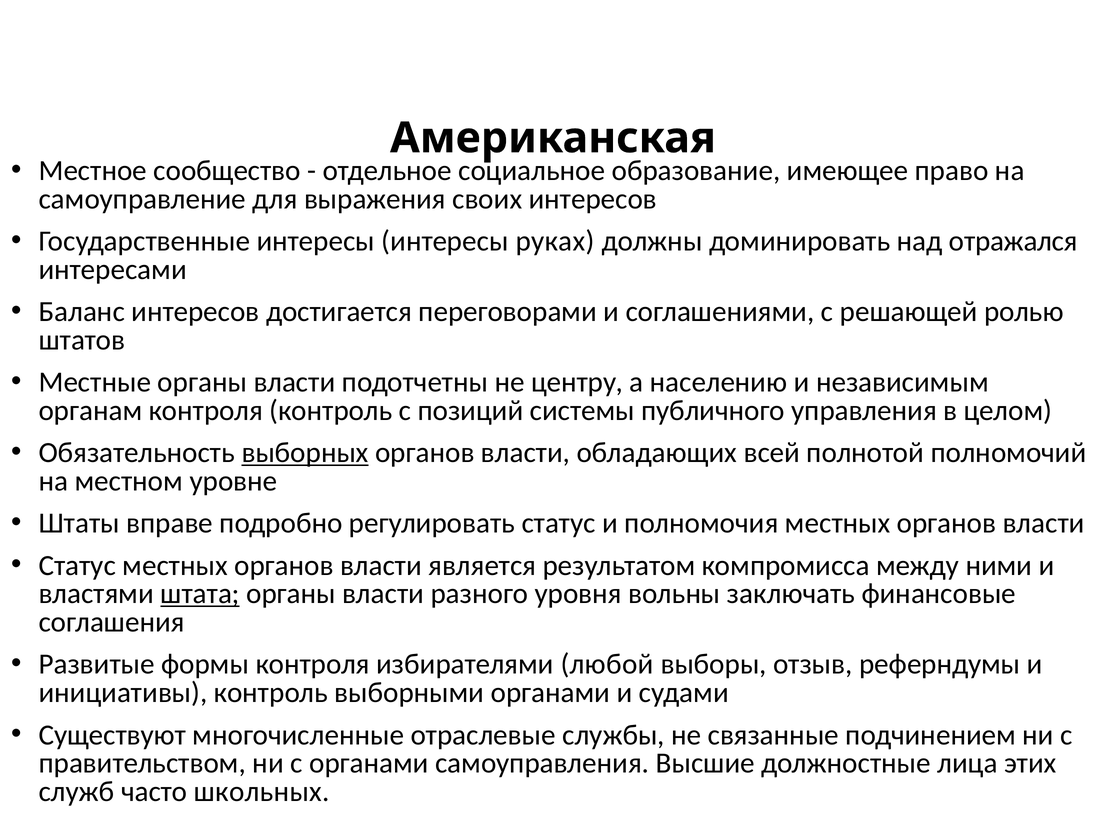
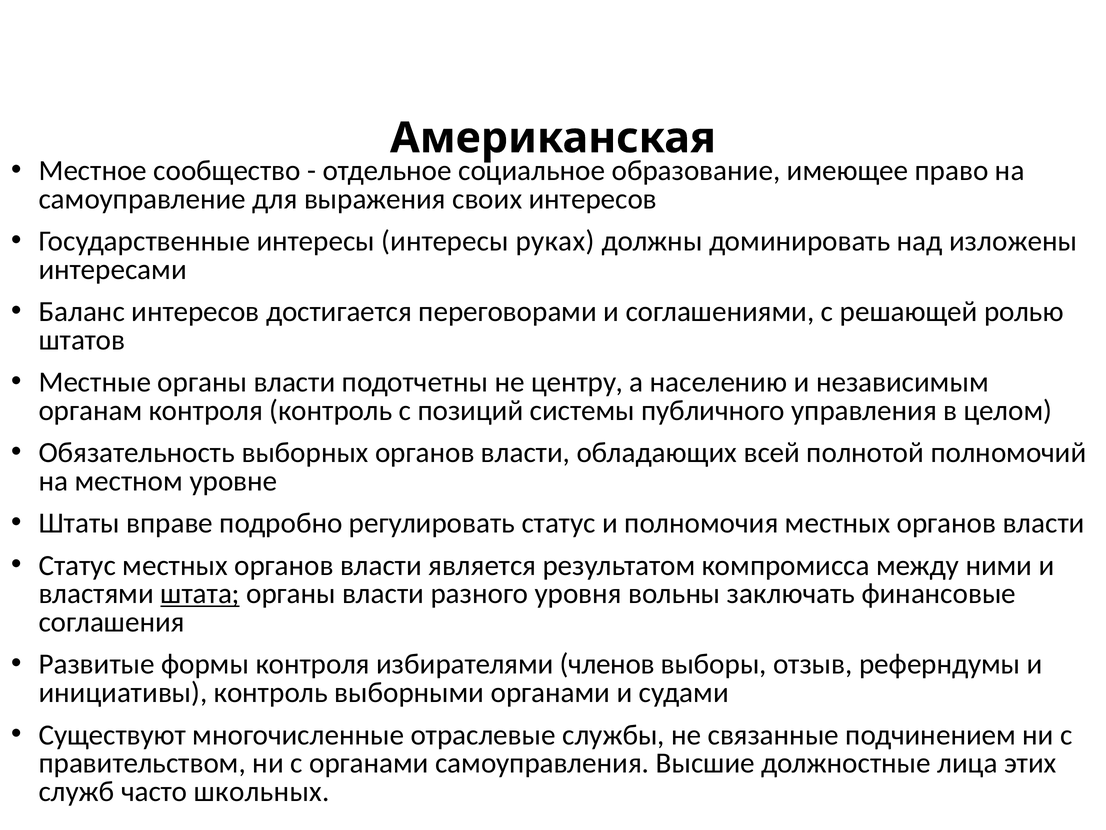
отражался: отражался -> изложены
выборных underline: present -> none
любой: любой -> членов
